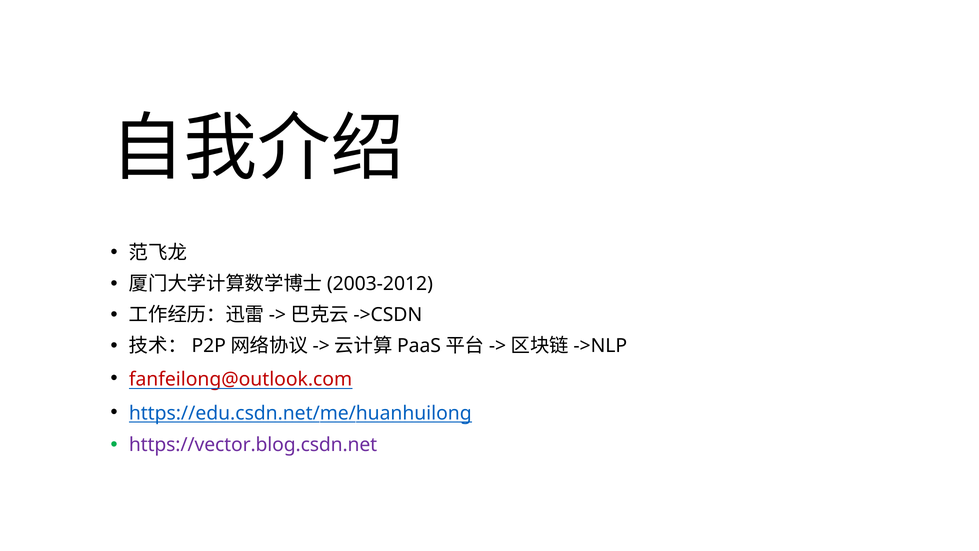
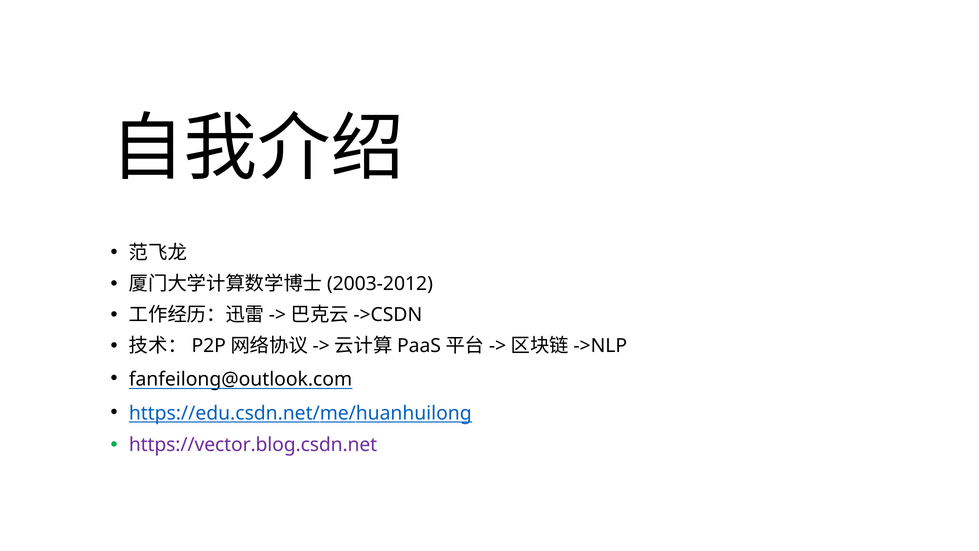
fanfeilong@outlook.com colour: red -> black
